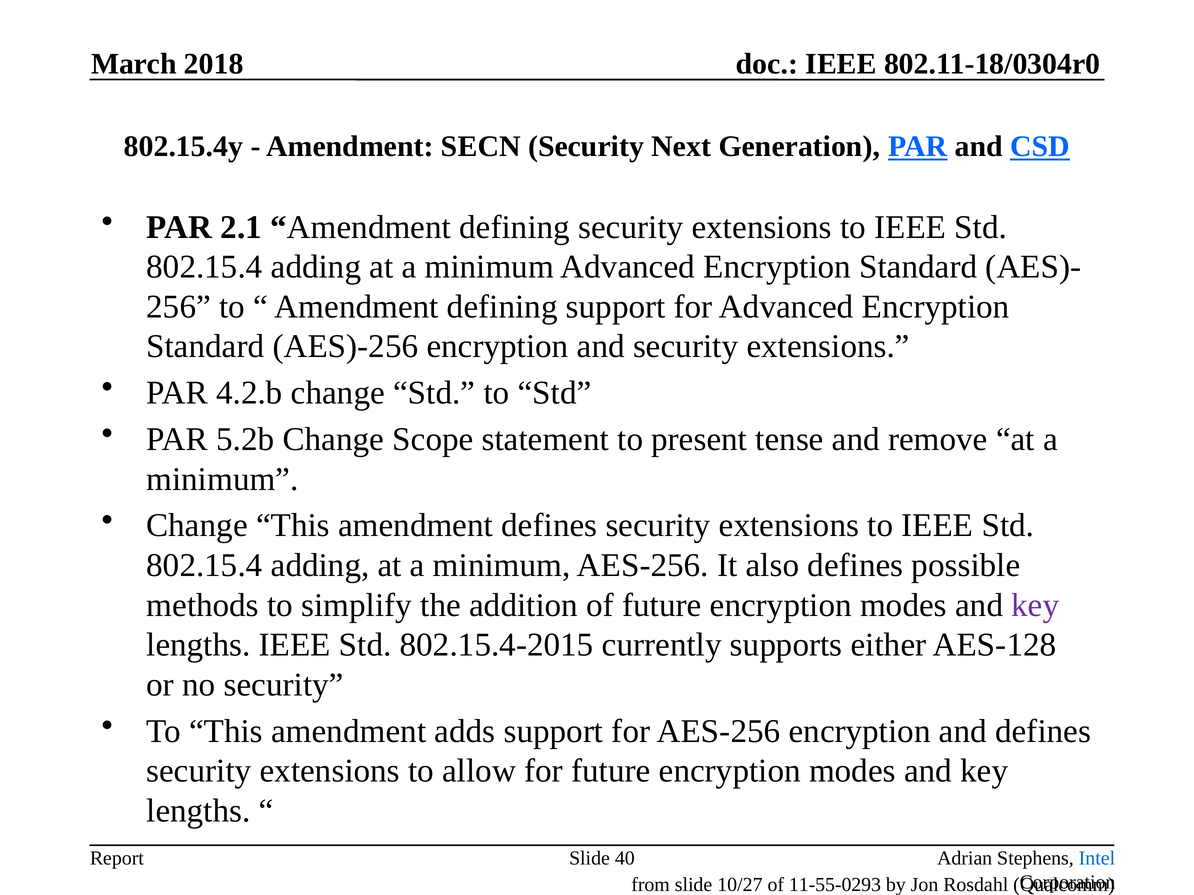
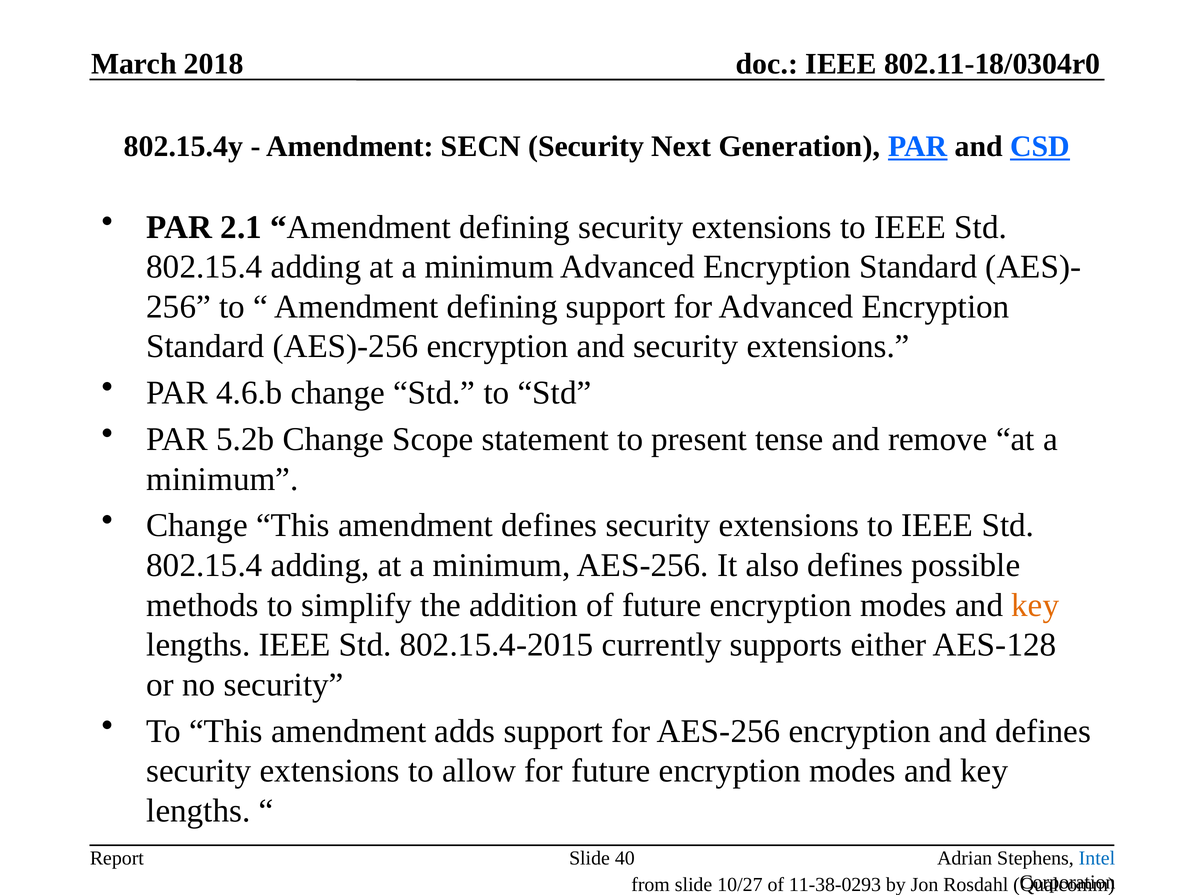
4.2.b: 4.2.b -> 4.6.b
key at (1035, 605) colour: purple -> orange
11-55-0293: 11-55-0293 -> 11-38-0293
